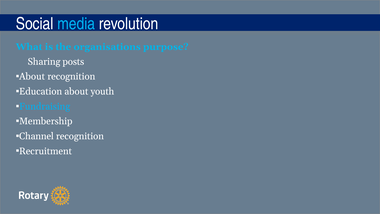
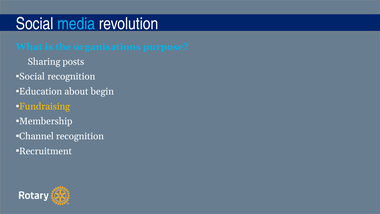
About at (32, 77): About -> Social
youth: youth -> begin
Fundraising colour: light blue -> yellow
